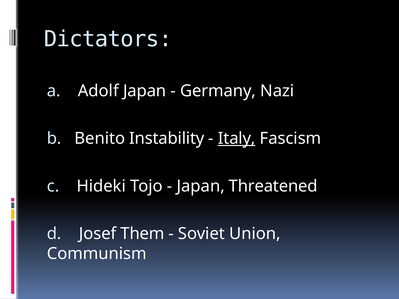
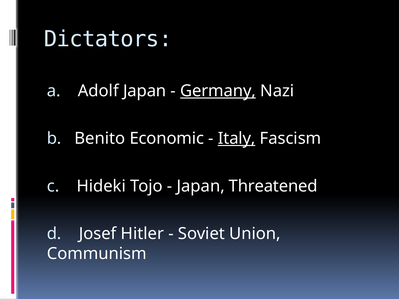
Germany underline: none -> present
Instability: Instability -> Economic
Them: Them -> Hitler
